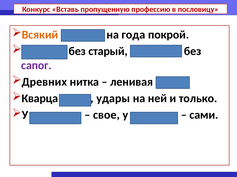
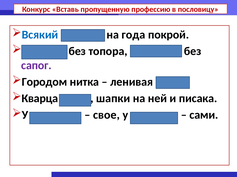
Всякий colour: orange -> blue
старый: старый -> топора
Древних: Древних -> Городом
удары: удары -> шапки
только: только -> писака
